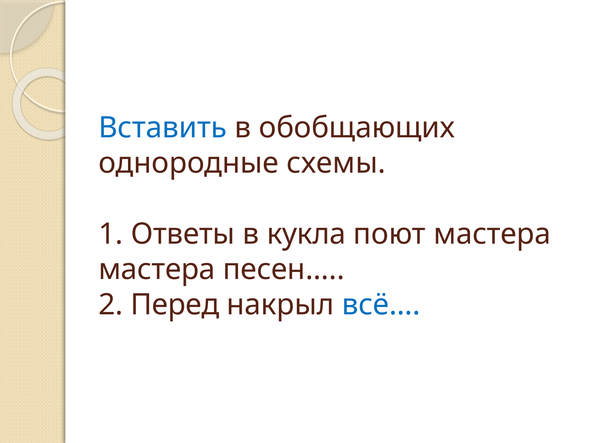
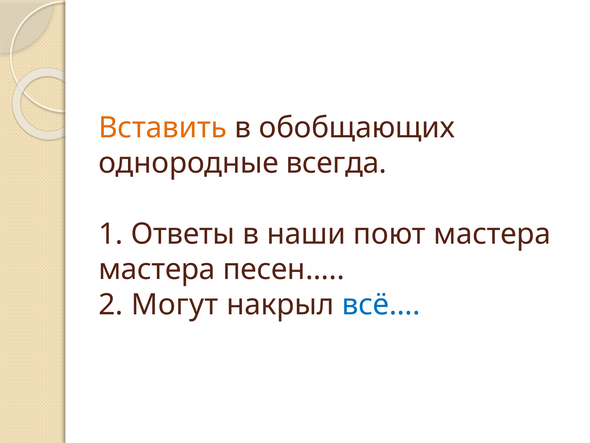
Вставить colour: blue -> orange
схемы: схемы -> всегда
кукла: кукла -> наши
Перед: Перед -> Могут
